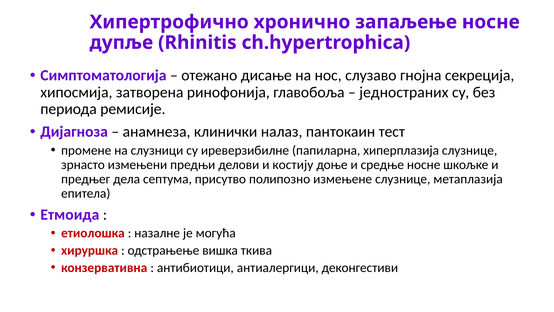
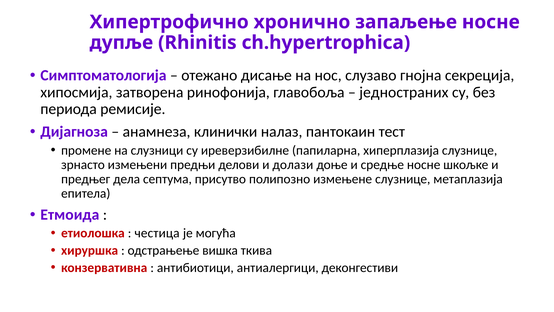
костију: костију -> долази
назалне: назалне -> честица
